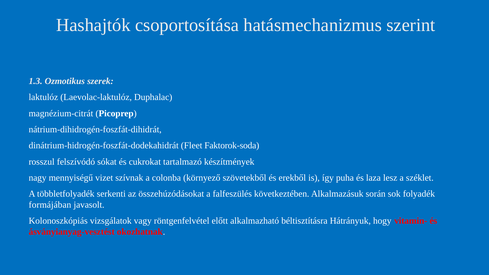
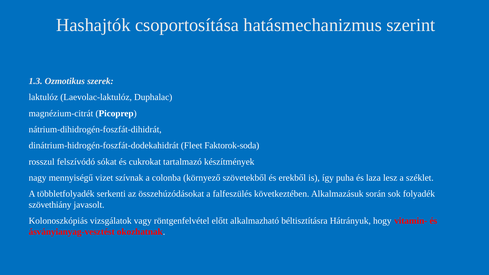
formájában: formájában -> szövethiány
